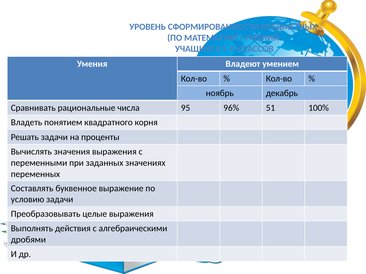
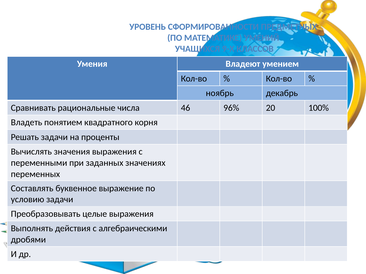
95: 95 -> 46
51: 51 -> 20
